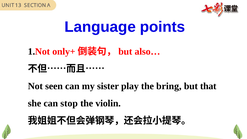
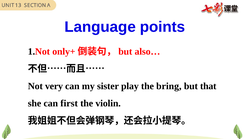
seen: seen -> very
stop: stop -> first
